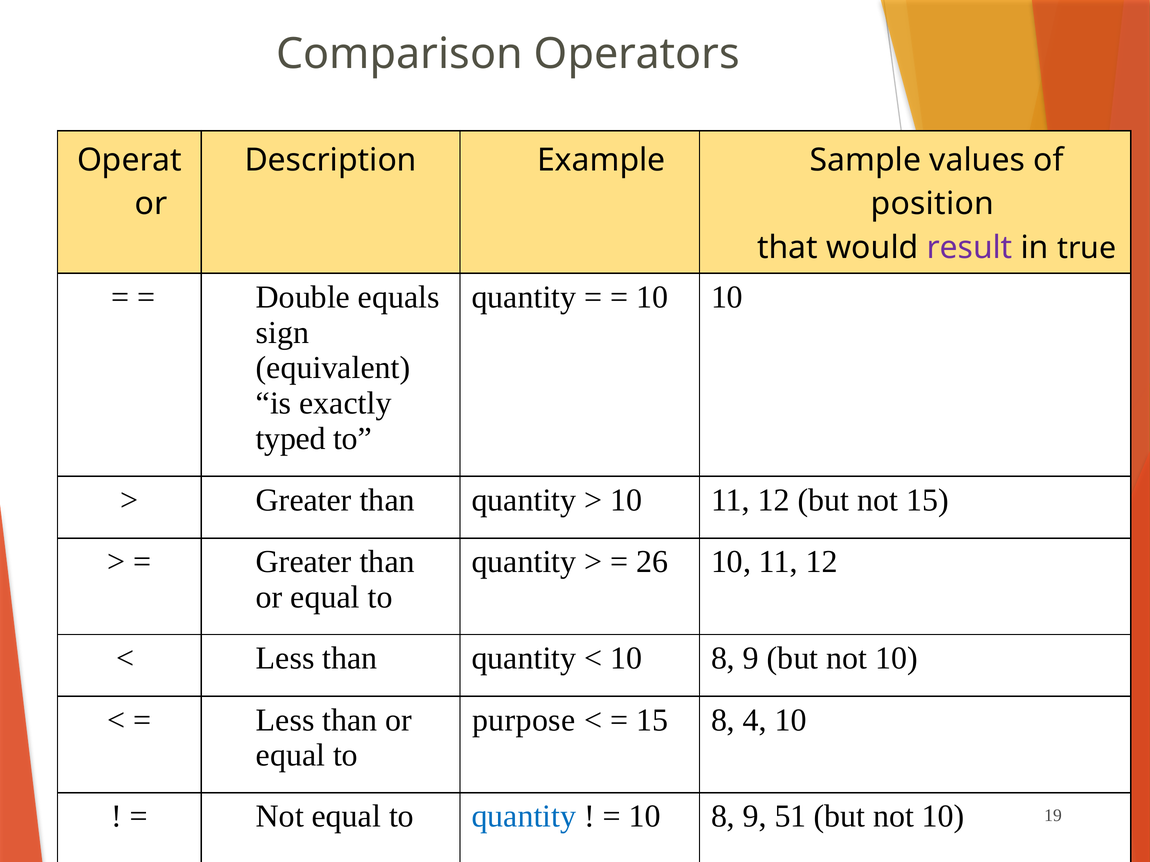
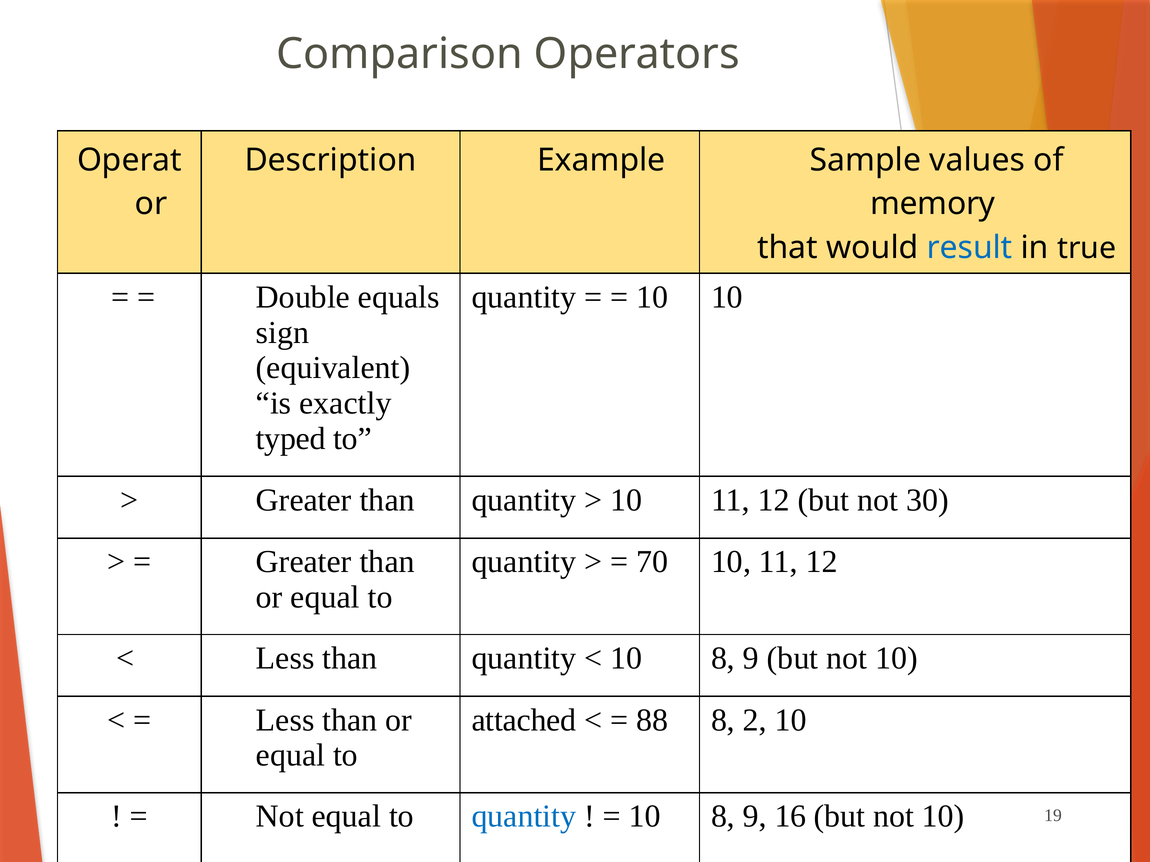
position: position -> memory
result colour: purple -> blue
not 15: 15 -> 30
26: 26 -> 70
purpose: purpose -> attached
15 at (652, 720): 15 -> 88
4: 4 -> 2
51: 51 -> 16
